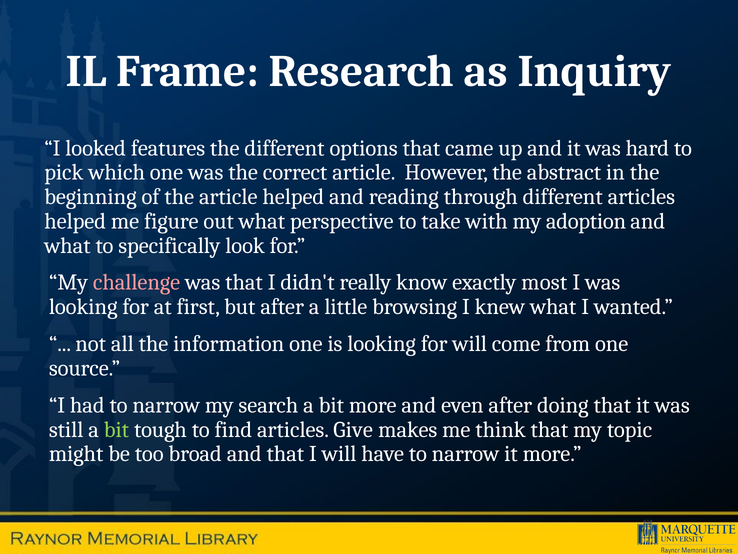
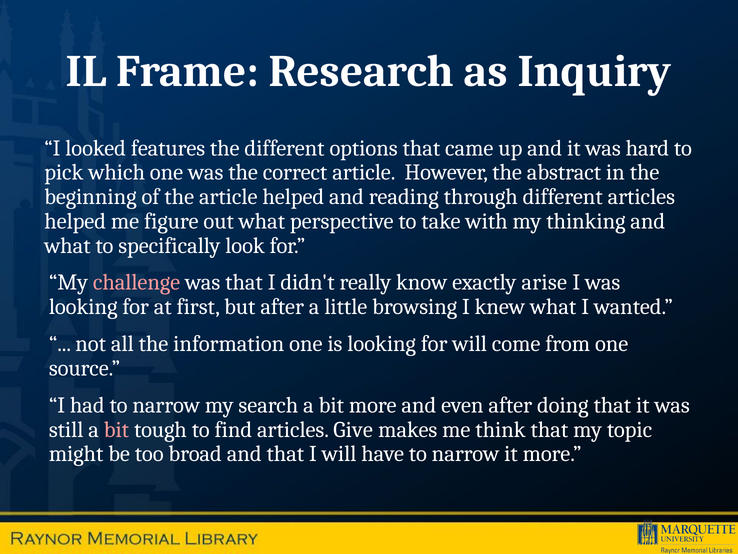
adoption: adoption -> thinking
most: most -> arise
bit at (116, 429) colour: light green -> pink
